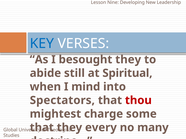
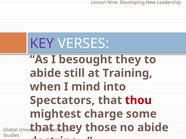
KEY colour: blue -> purple
Spiritual: Spiritual -> Training
every: every -> those
no many: many -> abide
